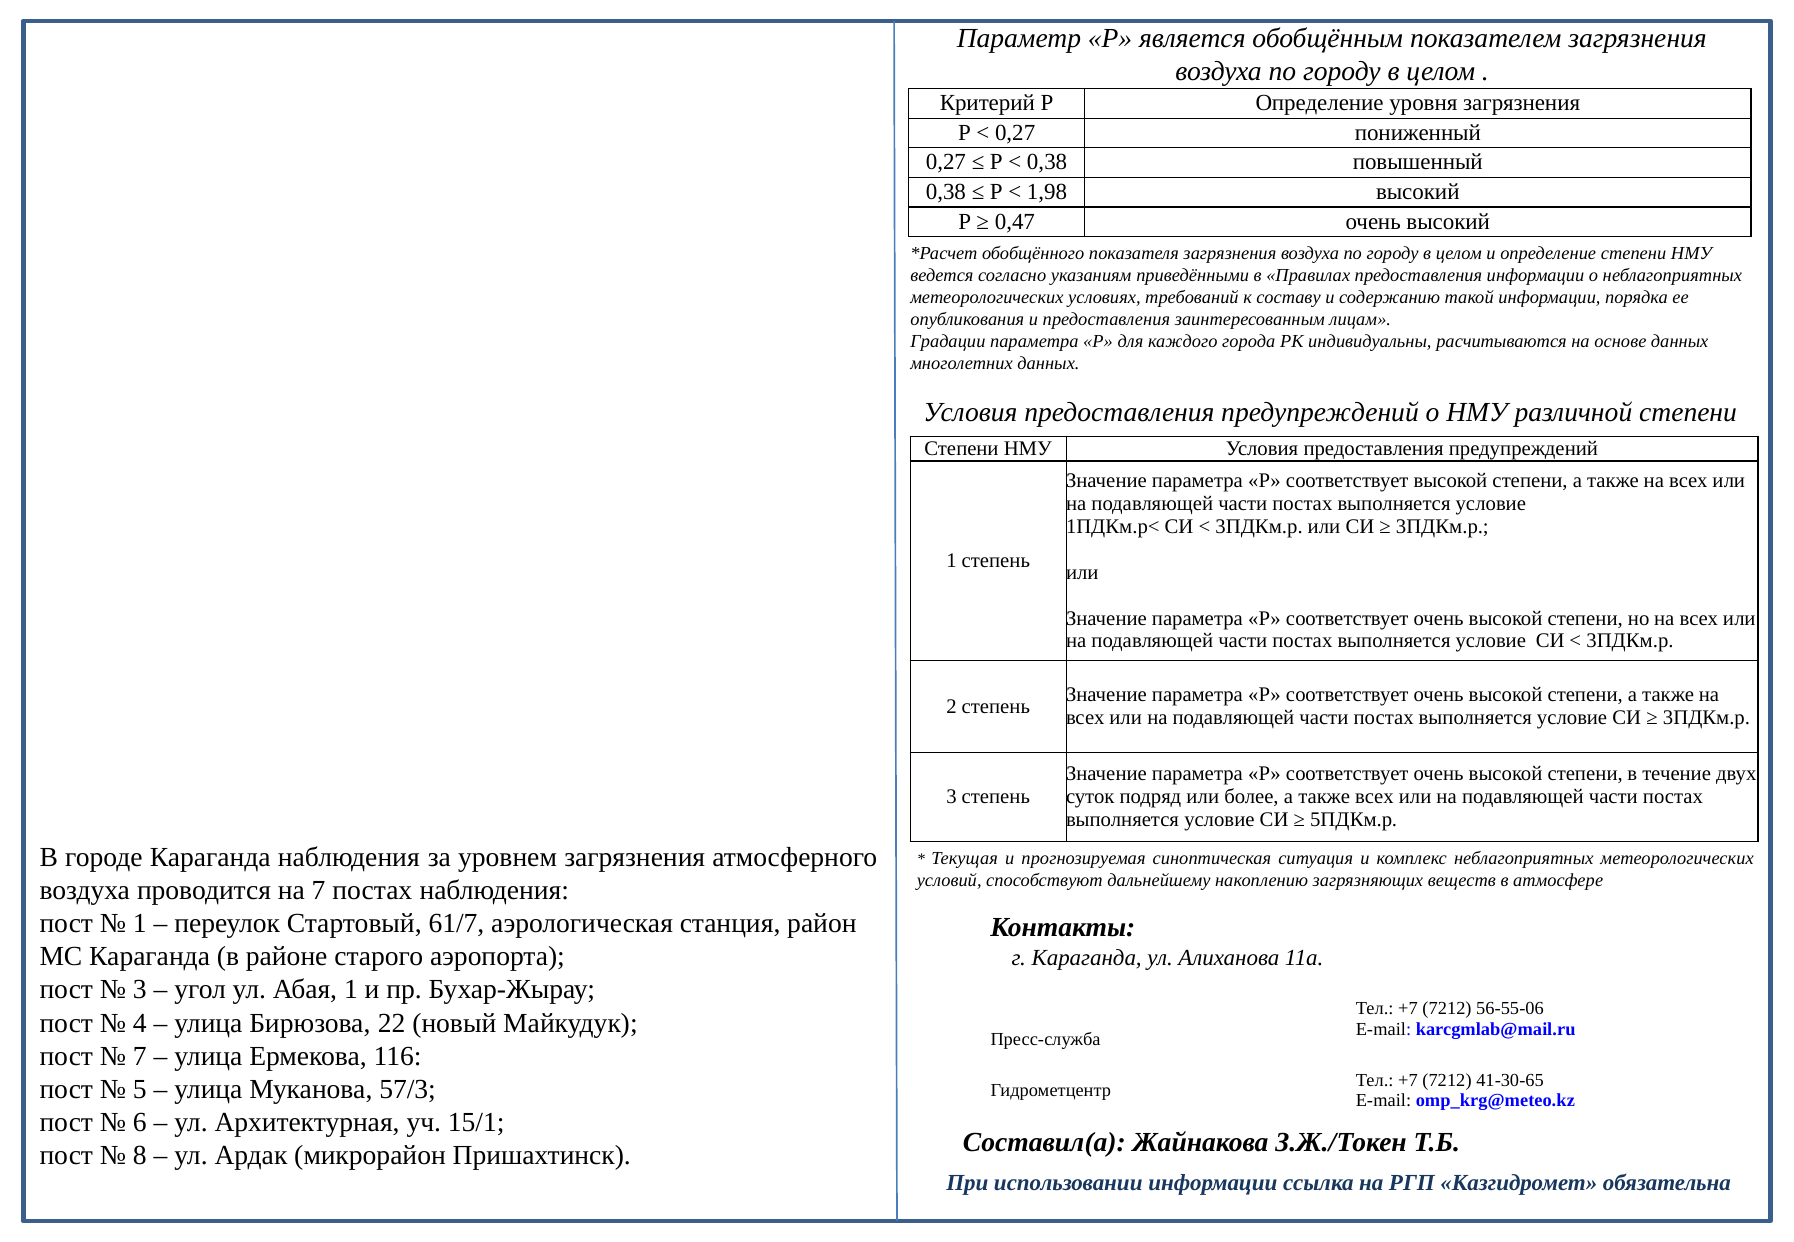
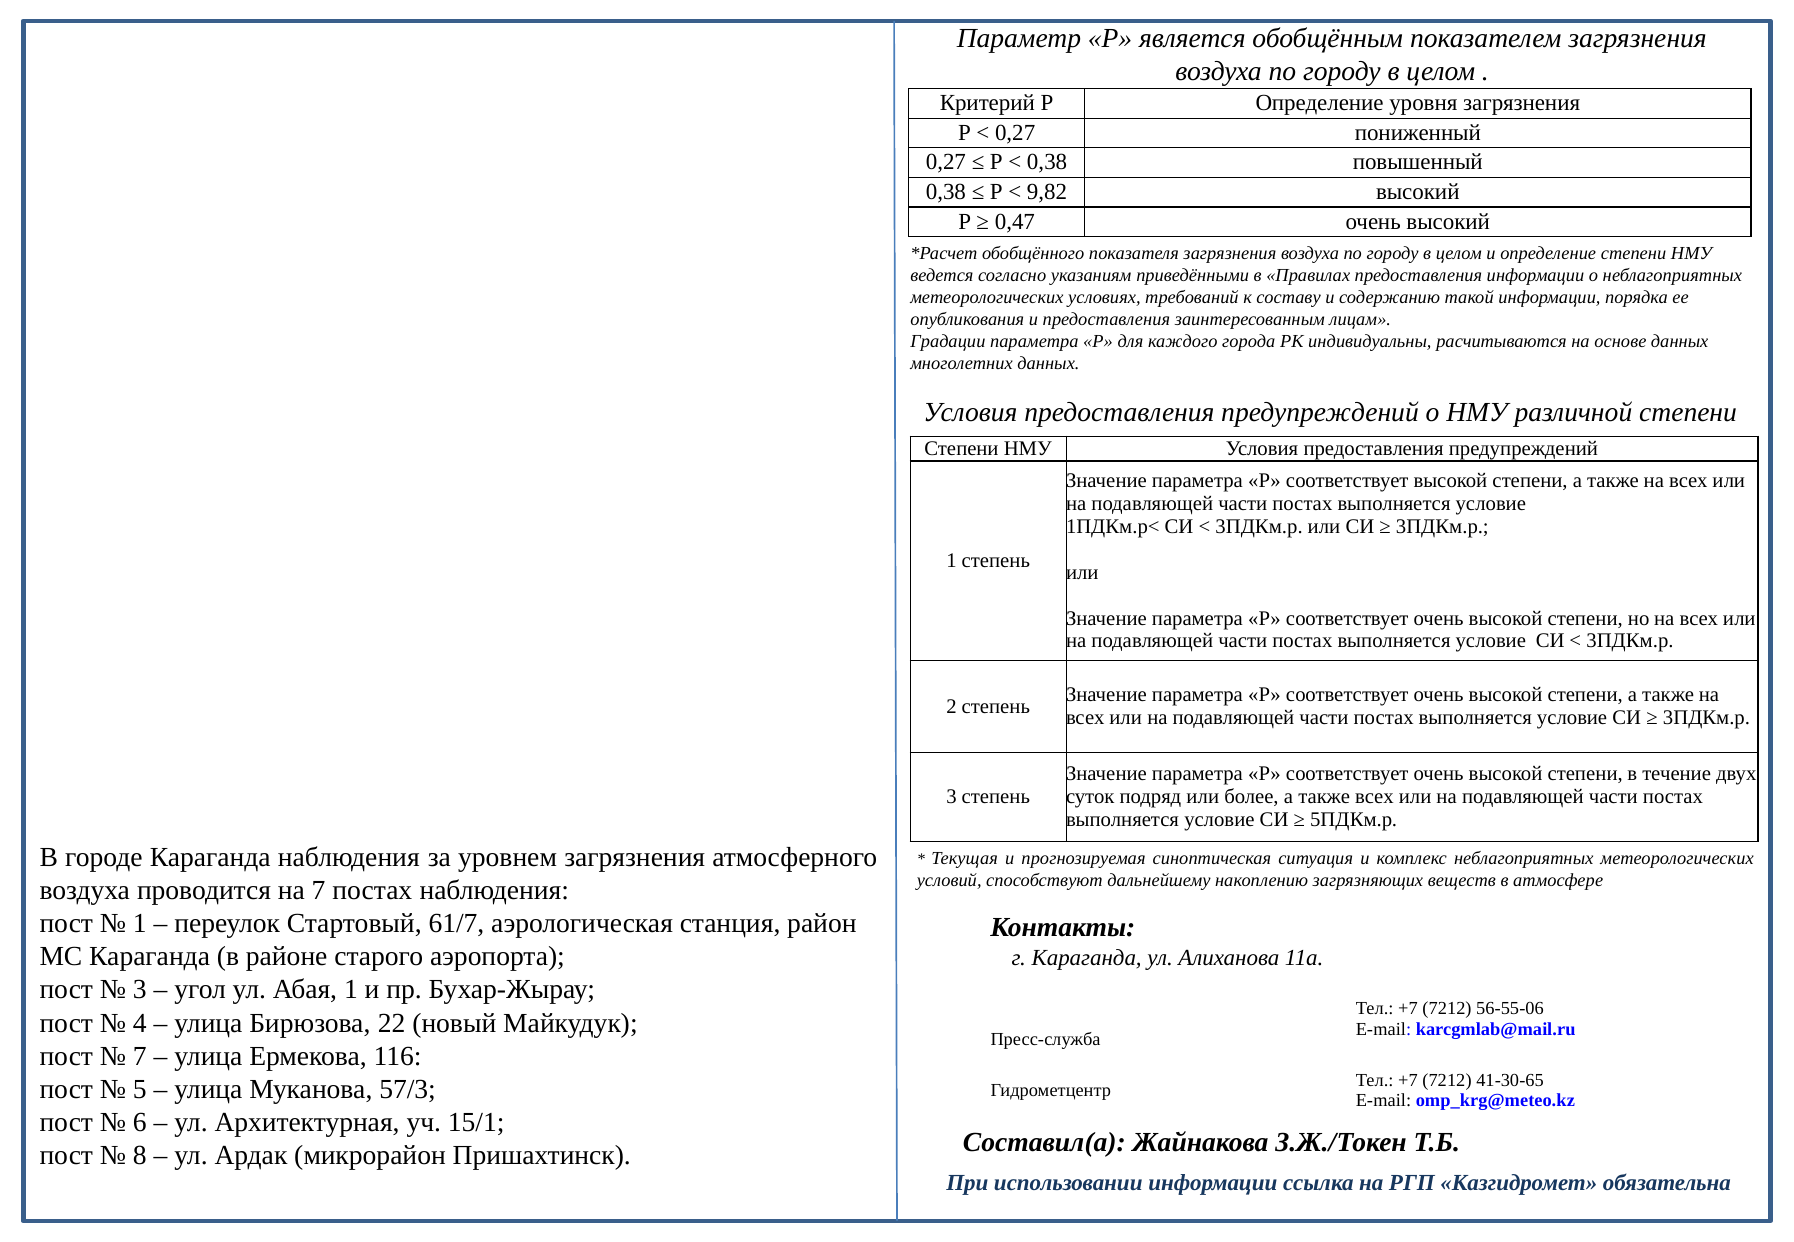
1,98: 1,98 -> 9,82
